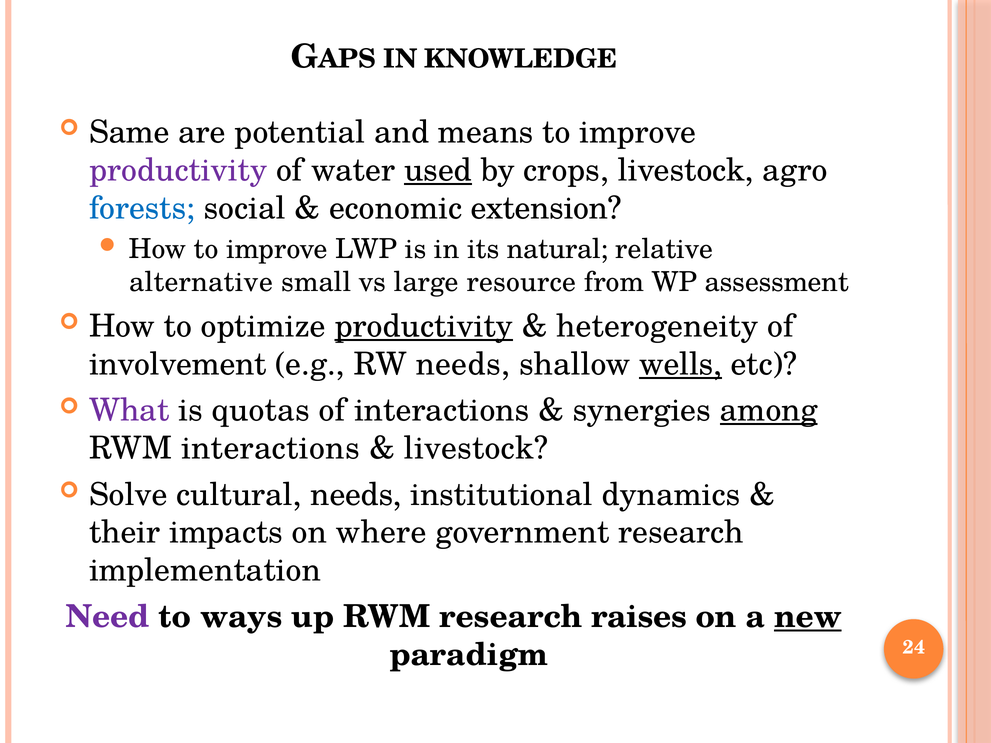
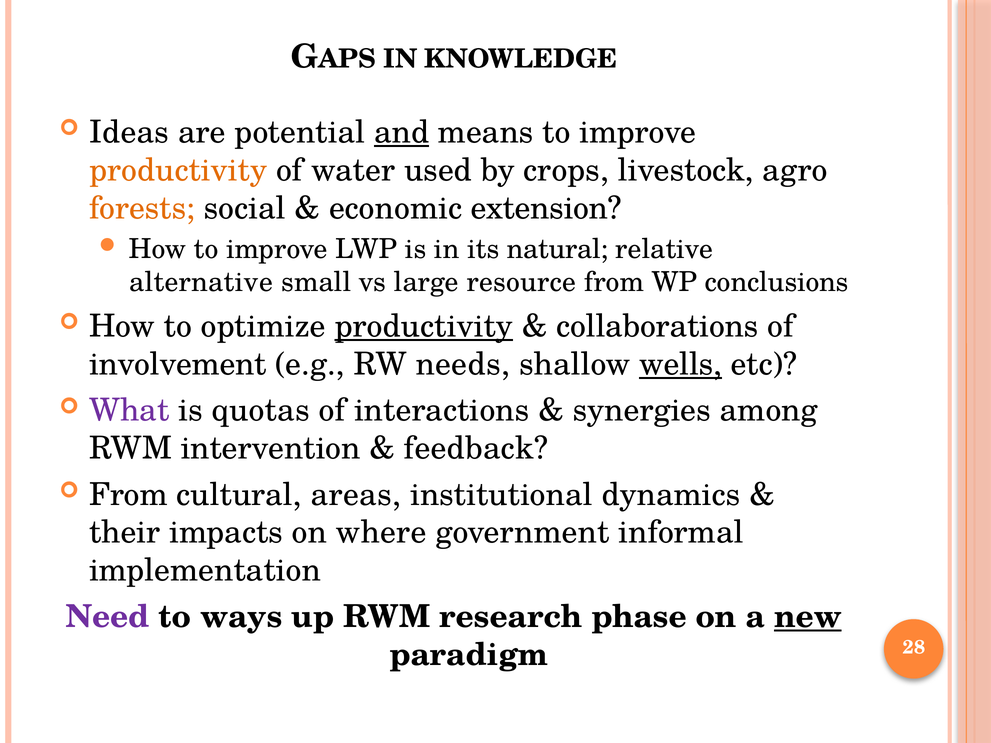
Same: Same -> Ideas
and underline: none -> present
productivity at (178, 170) colour: purple -> orange
used underline: present -> none
forests colour: blue -> orange
assessment: assessment -> conclusions
heterogeneity: heterogeneity -> collaborations
among underline: present -> none
RWM interactions: interactions -> intervention
livestock at (476, 449): livestock -> feedback
Solve at (128, 495): Solve -> From
cultural needs: needs -> areas
government research: research -> informal
raises: raises -> phase
24: 24 -> 28
